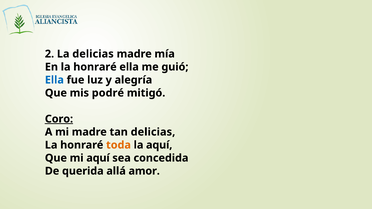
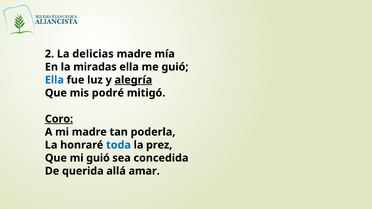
En la honraré: honraré -> miradas
alegría underline: none -> present
tan delicias: delicias -> poderla
toda colour: orange -> blue
la aquí: aquí -> prez
mi aquí: aquí -> guió
amor: amor -> amar
